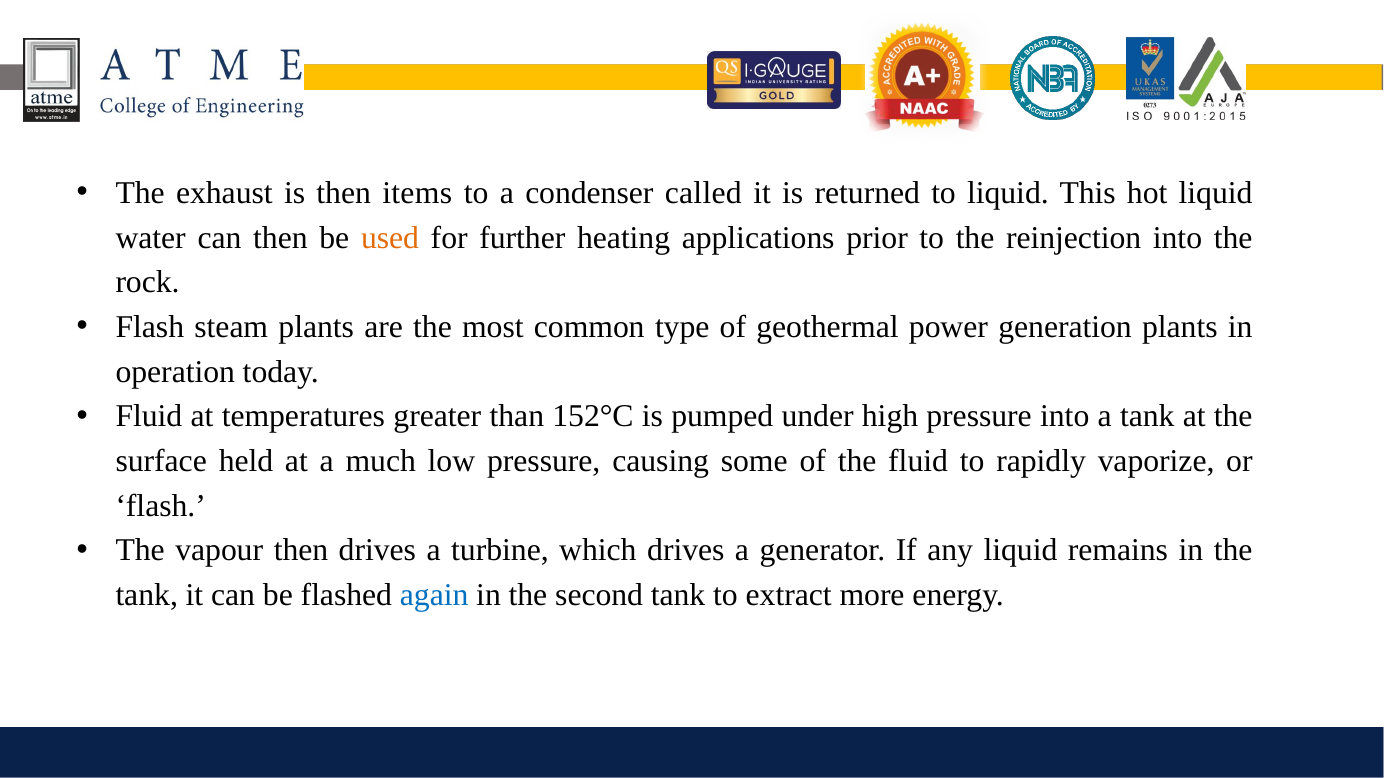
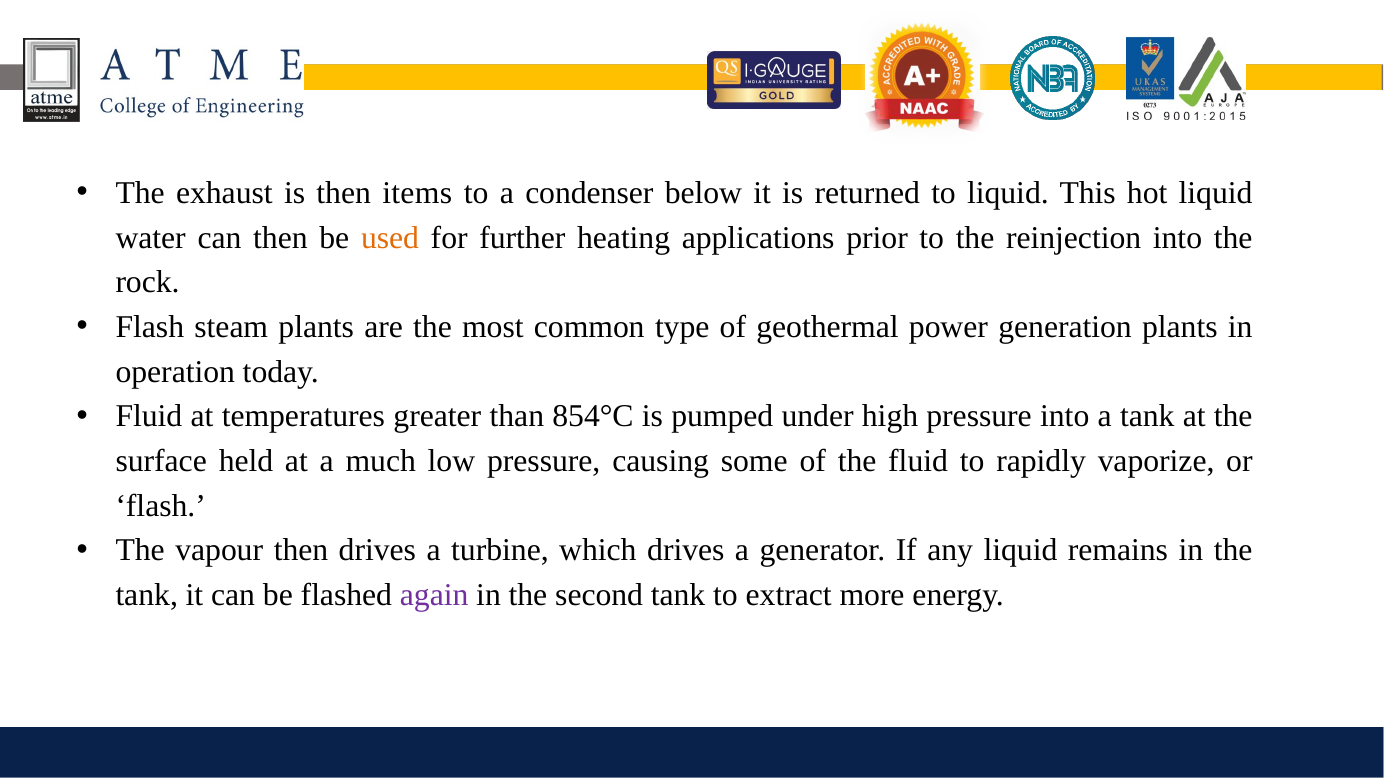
called: called -> below
152°C: 152°C -> 854°C
again colour: blue -> purple
